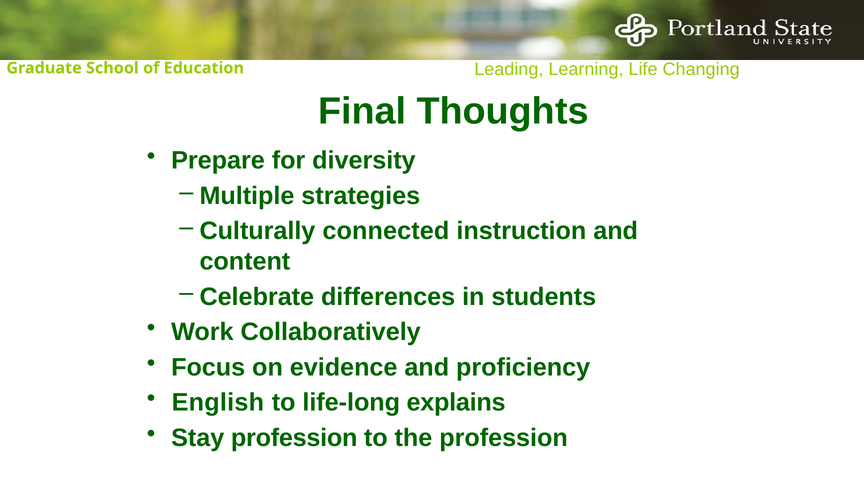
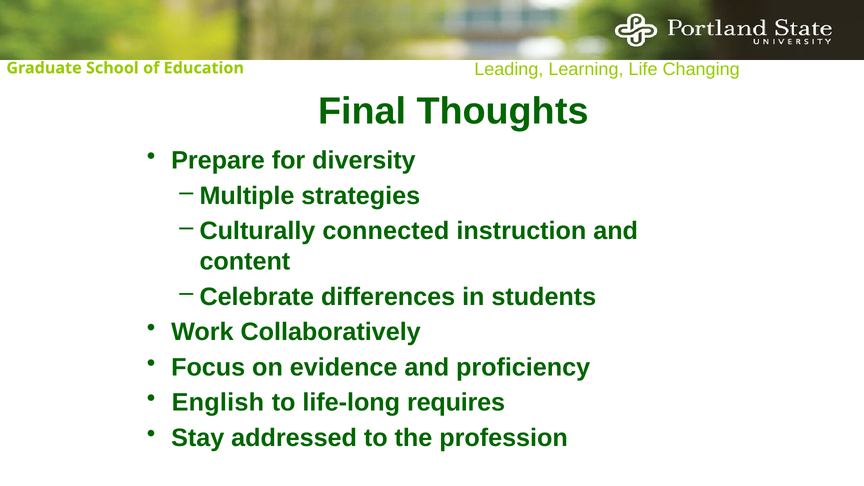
explains: explains -> requires
Stay profession: profession -> addressed
